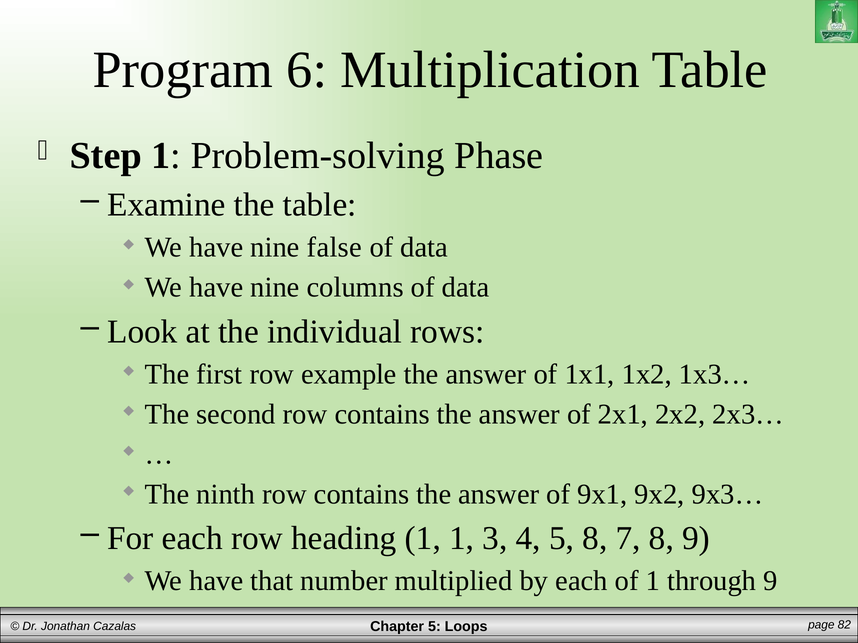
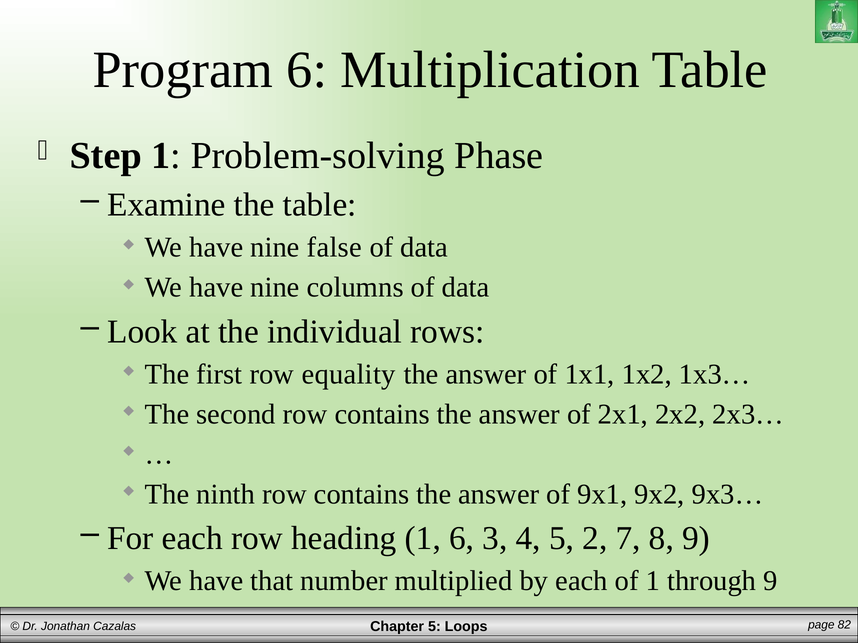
example: example -> equality
1 1: 1 -> 6
5 8: 8 -> 2
